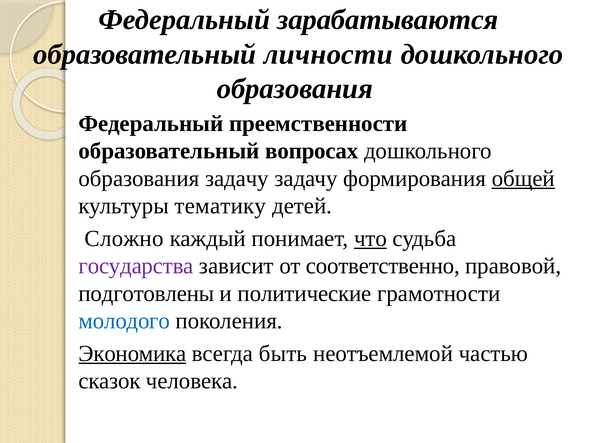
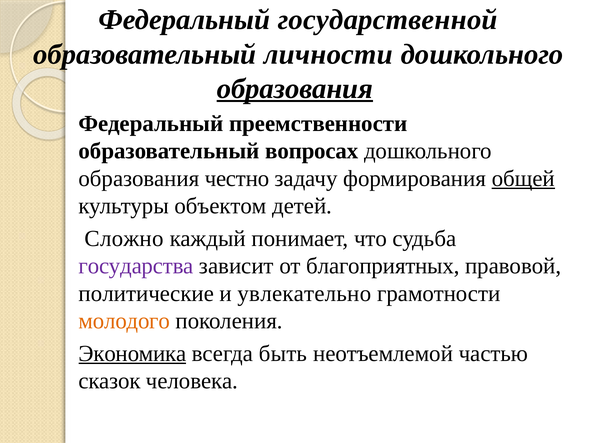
зарабатываются: зарабатываются -> государственной
образования at (295, 89) underline: none -> present
образования задачу: задачу -> честно
тематику: тематику -> объектом
что underline: present -> none
соответственно: соответственно -> благоприятных
подготовлены: подготовлены -> политические
политические: политические -> увлекательно
молодого colour: blue -> orange
